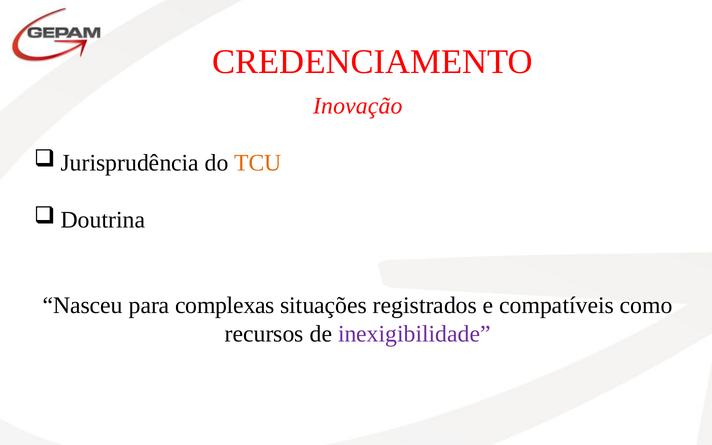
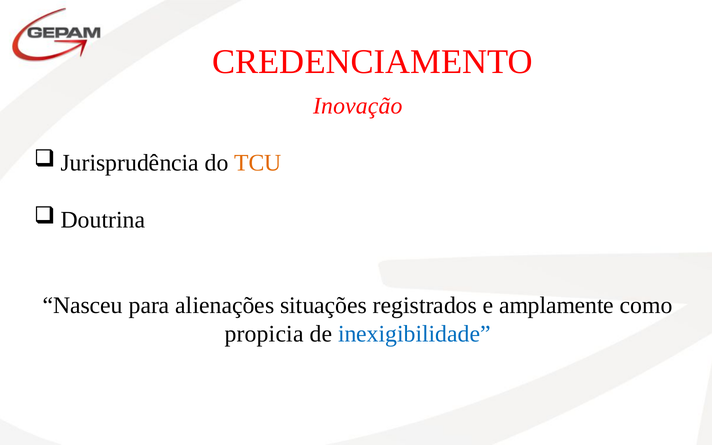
complexas: complexas -> alienações
compatíveis: compatíveis -> amplamente
recursos: recursos -> propicia
inexigibilidade colour: purple -> blue
